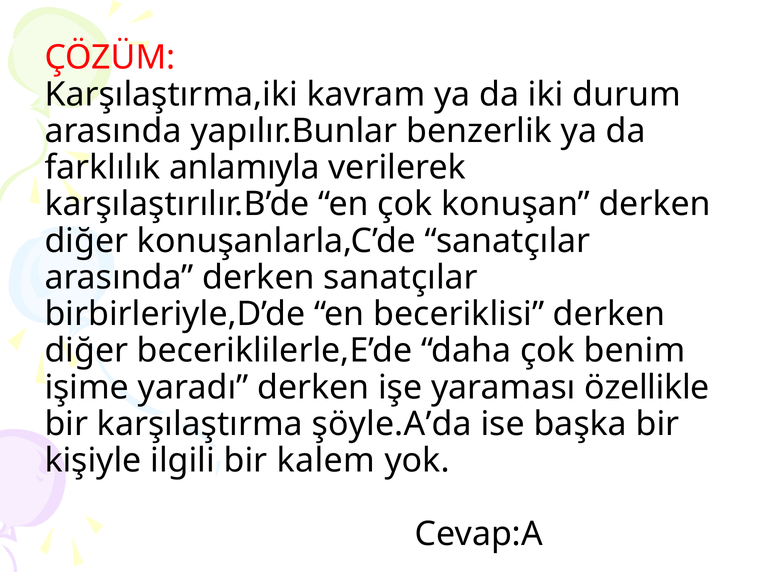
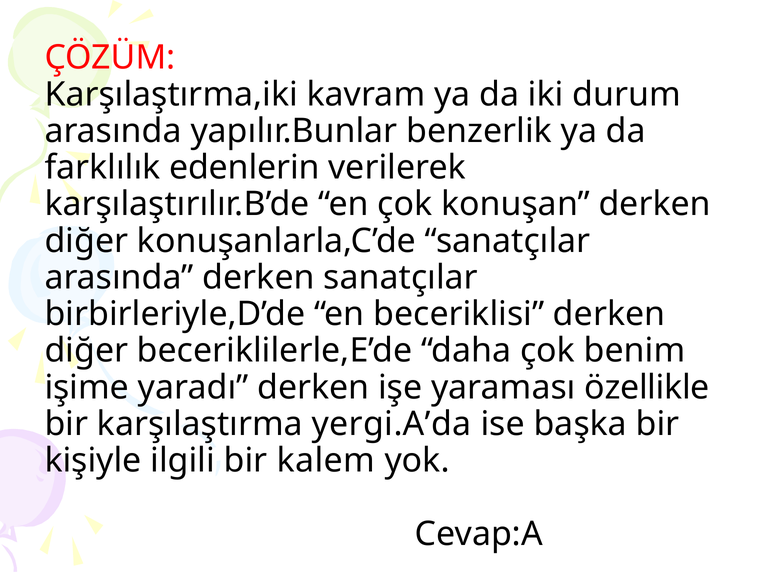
anlamıyla: anlamıyla -> edenlerin
şöyle.A’da: şöyle.A’da -> yergi.A’da
